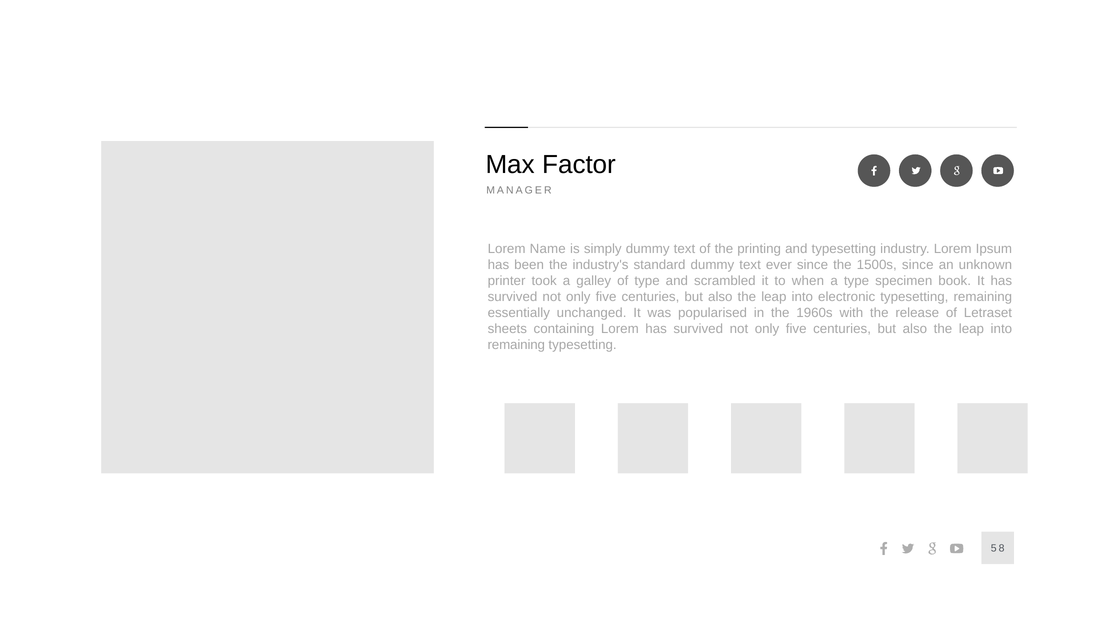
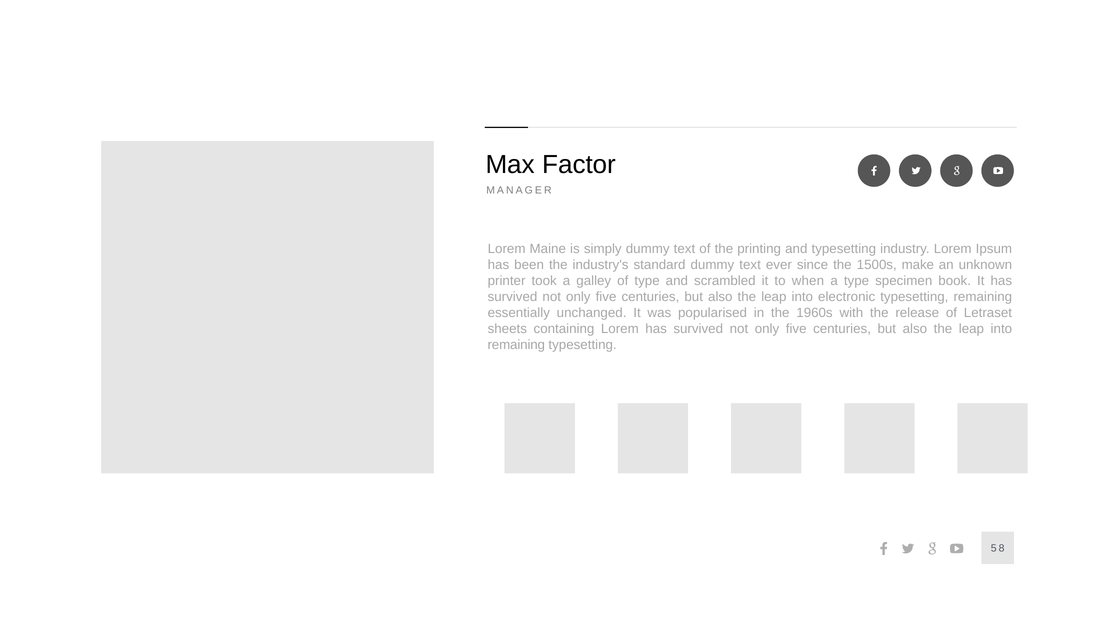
Name: Name -> Maine
1500s since: since -> make
